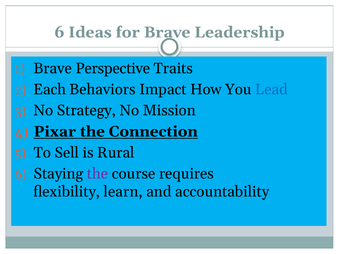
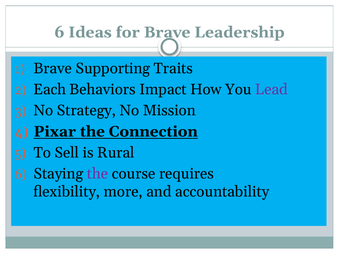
Perspective: Perspective -> Supporting
Lead colour: blue -> purple
learn: learn -> more
